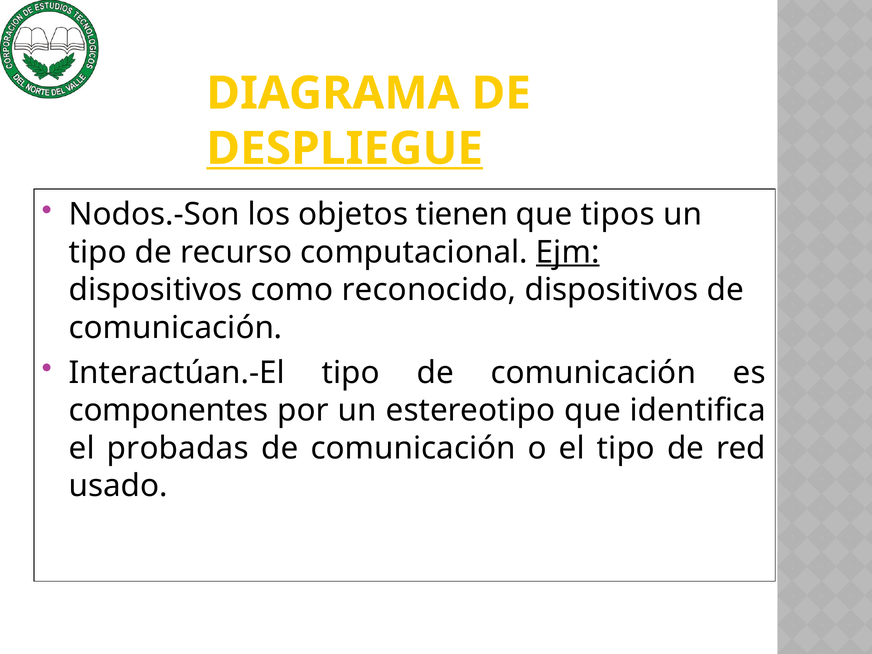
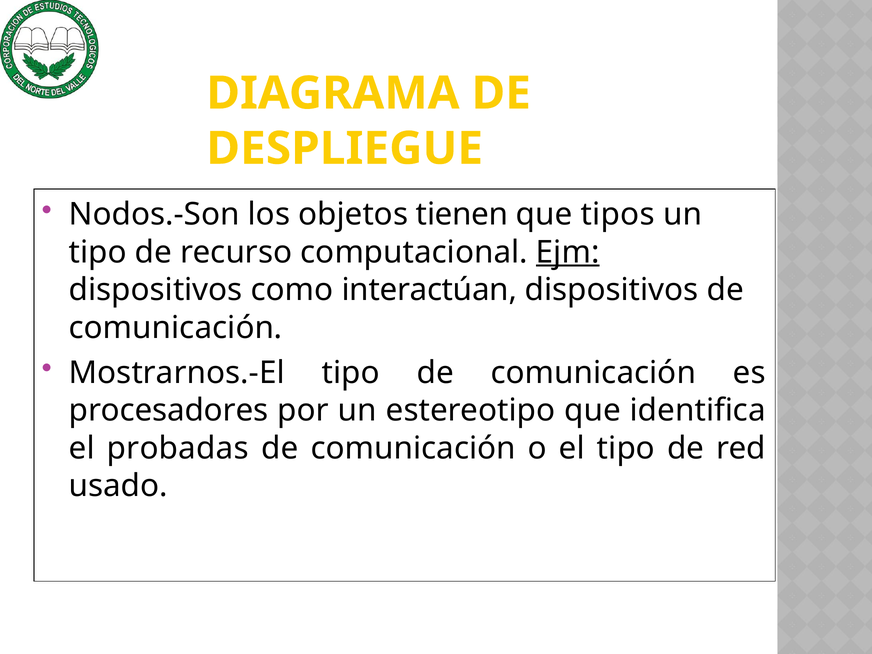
DESPLIEGUE underline: present -> none
reconocido: reconocido -> interactúan
Interactúan.-El: Interactúan.-El -> Mostrarnos.-El
componentes: componentes -> procesadores
